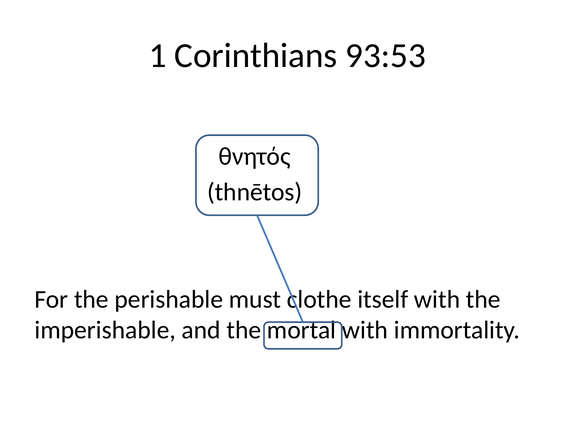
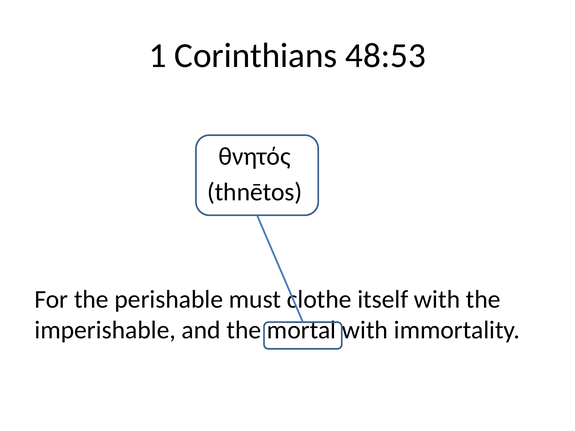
93:53: 93:53 -> 48:53
